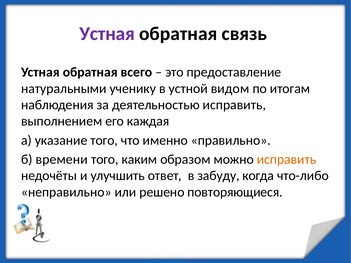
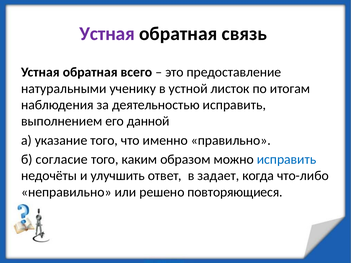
видом: видом -> листок
каждая: каждая -> данной
времени: времени -> согласие
исправить at (287, 160) colour: orange -> blue
забуду: забуду -> задает
